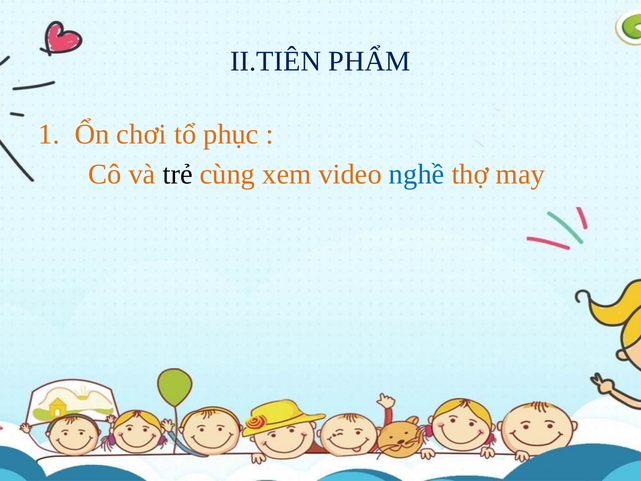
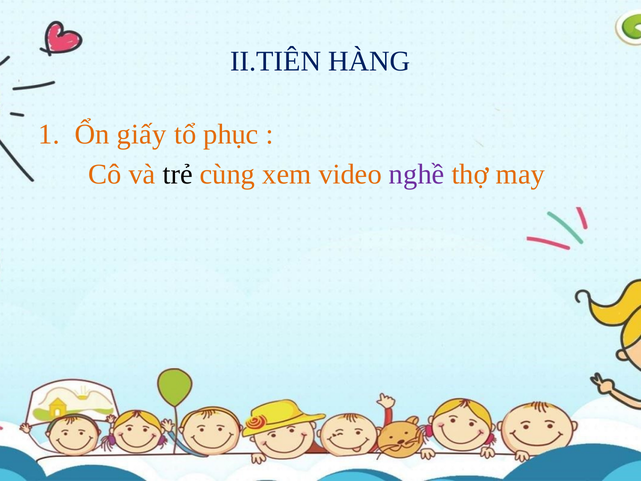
PHẨM: PHẨM -> HÀNG
chơi: chơi -> giấy
nghề colour: blue -> purple
